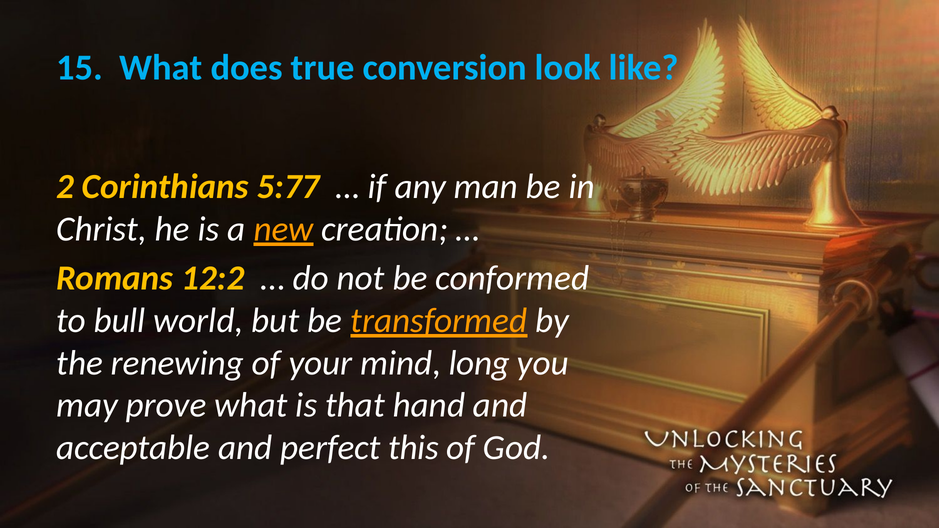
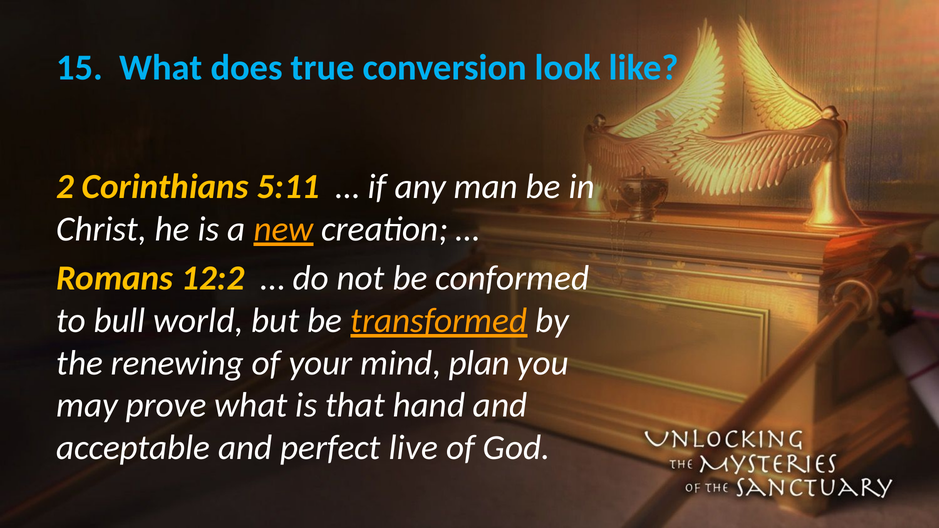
5:77: 5:77 -> 5:11
long: long -> plan
this: this -> live
